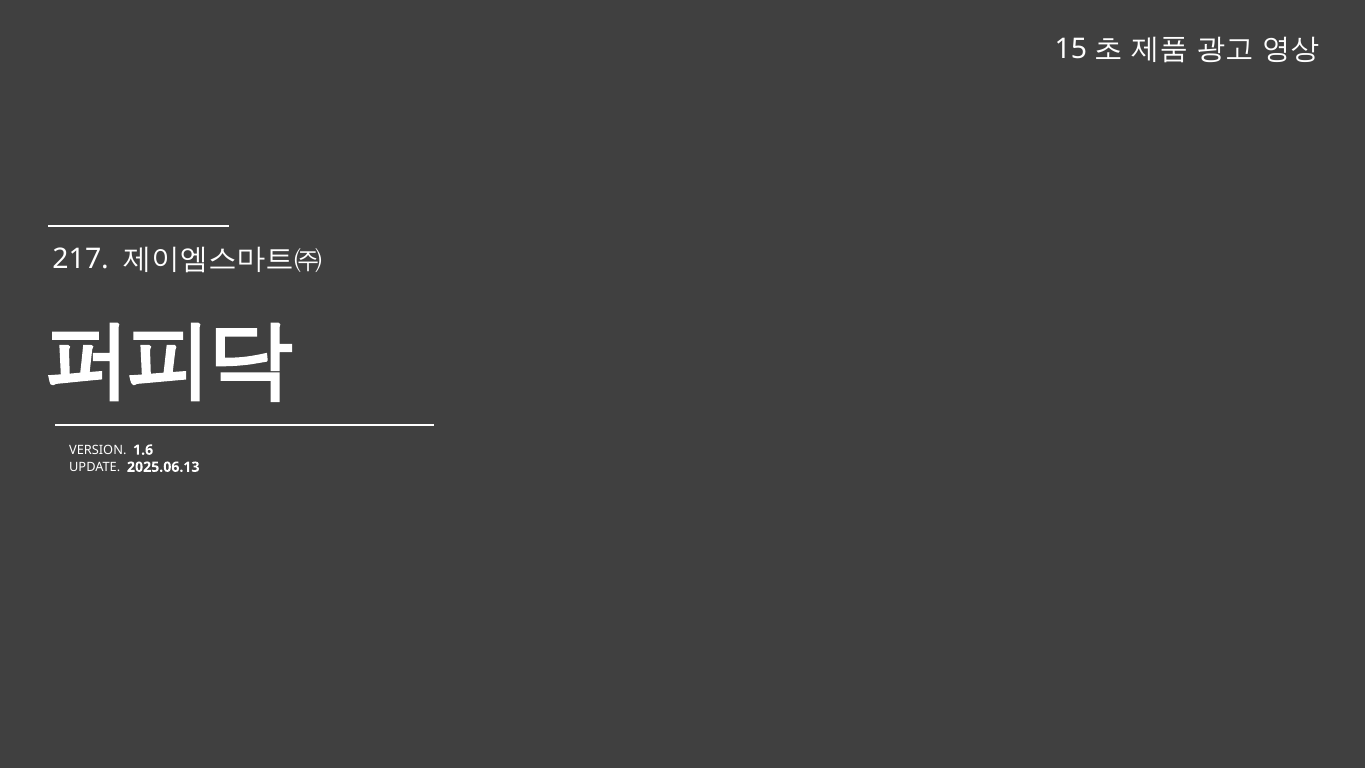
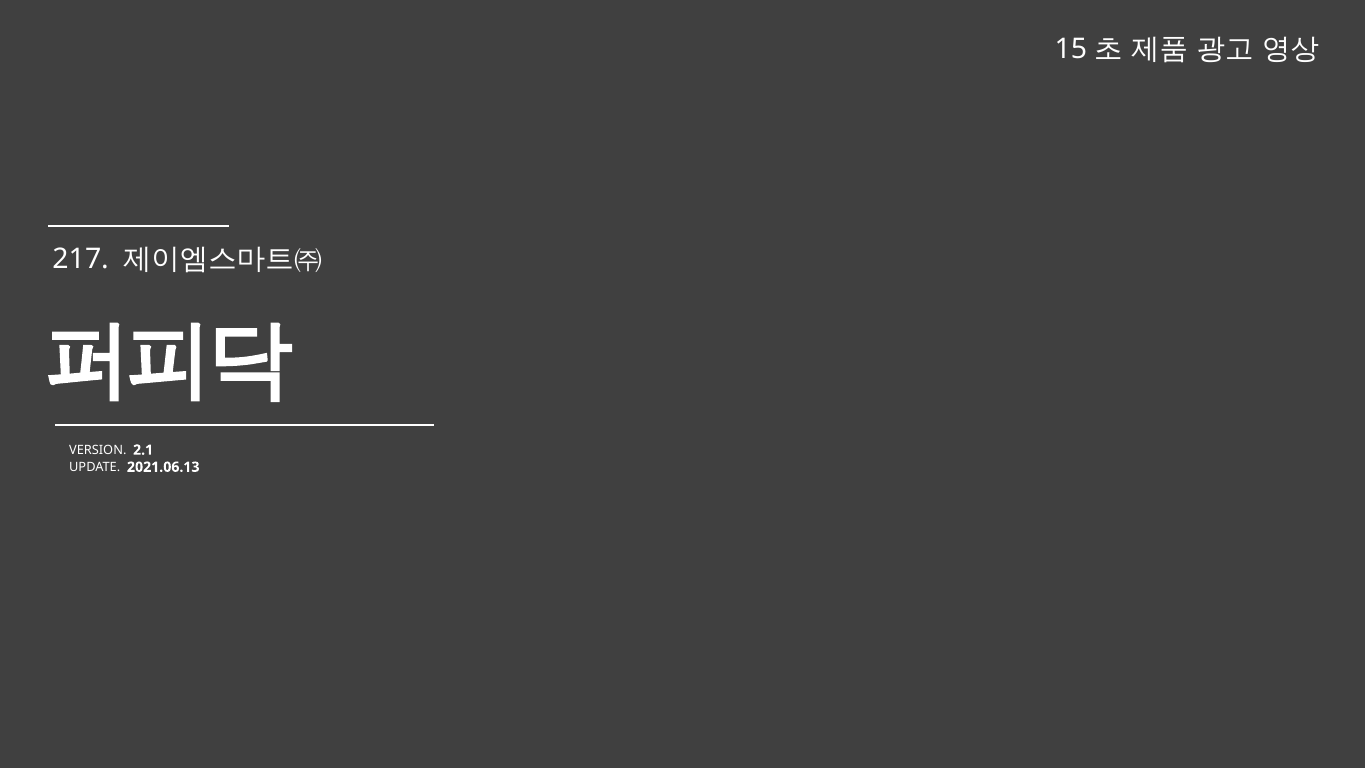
1.6: 1.6 -> 2.1
2025.06.13: 2025.06.13 -> 2021.06.13
